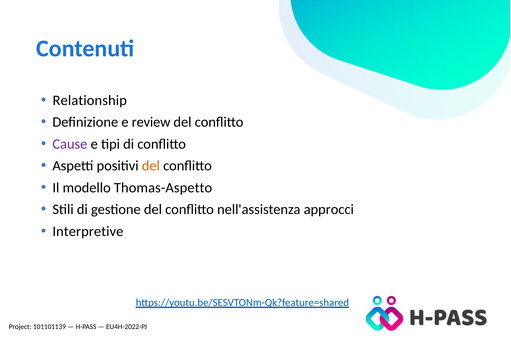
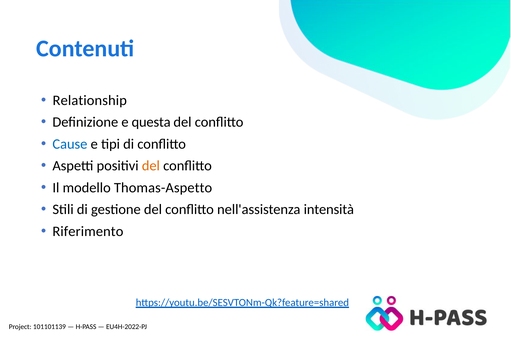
review: review -> questa
Cause colour: purple -> blue
approcci: approcci -> intensità
Interpretive: Interpretive -> Riferimento
